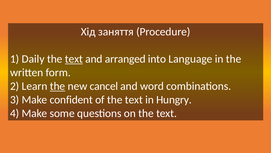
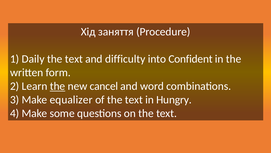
text at (74, 59) underline: present -> none
arranged: arranged -> difficulty
Language: Language -> Confident
confident: confident -> equalizer
